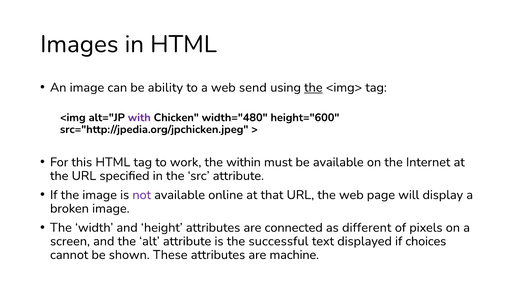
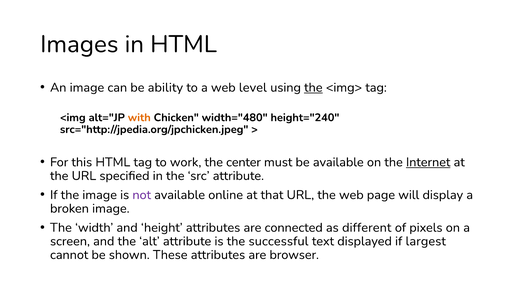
send: send -> level
with colour: purple -> orange
height="600: height="600 -> height="240
within: within -> center
Internet underline: none -> present
choices: choices -> largest
machine: machine -> browser
